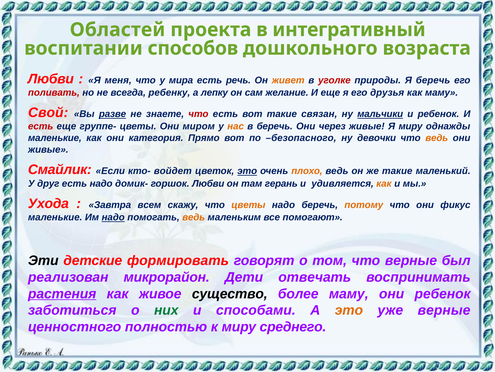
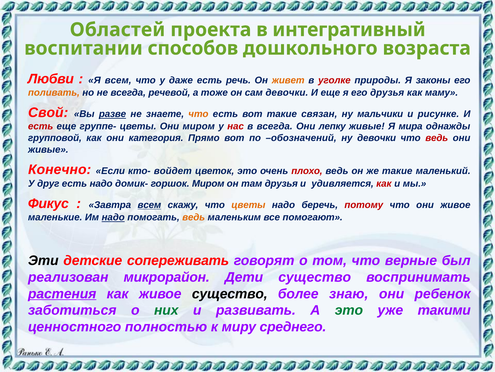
Я меня: меня -> всем
мира: мира -> даже
Я беречь: беречь -> законы
поливать colour: red -> orange
ребенку: ребенку -> речевой
лепку: лепку -> тоже
сам желание: желание -> девочки
что at (198, 114) colour: red -> orange
мальчики underline: present -> none
и ребенок: ребенок -> рисунке
нас colour: orange -> red
в беречь: беречь -> всегда
через: через -> лепку
Я миру: миру -> мира
маленькие at (55, 138): маленькие -> групповой
безопасного: безопасного -> обозначений
ведь at (437, 138) colour: orange -> red
Смайлик: Смайлик -> Конечно
это at (247, 171) underline: present -> none
плохо colour: orange -> red
горшок Любви: Любви -> Миром
там герань: герань -> друзья
как at (384, 183) colour: orange -> red
Ухода: Ухода -> Фикус
всем at (149, 205) underline: none -> present
потому colour: orange -> red
они фикус: фикус -> живое
формировать: формировать -> сопереживать
Дети отвечать: отвечать -> существо
более маму: маму -> знаю
способами: способами -> развивать
это at (349, 310) colour: orange -> green
уже верные: верные -> такими
